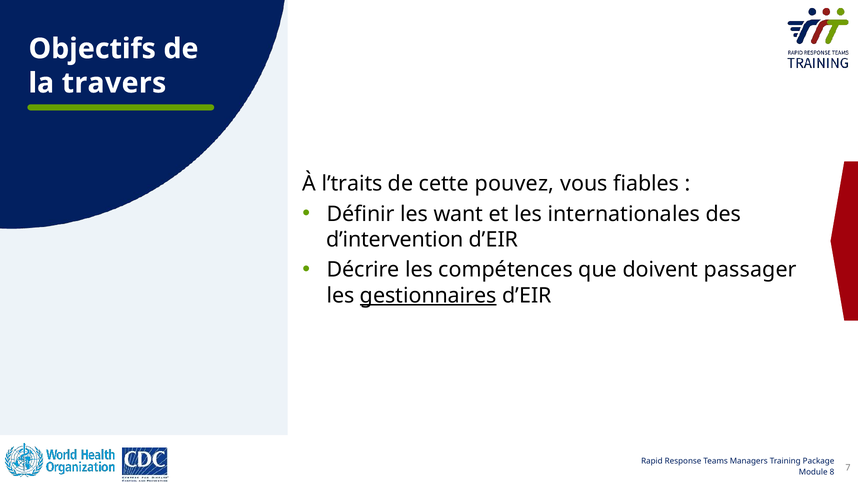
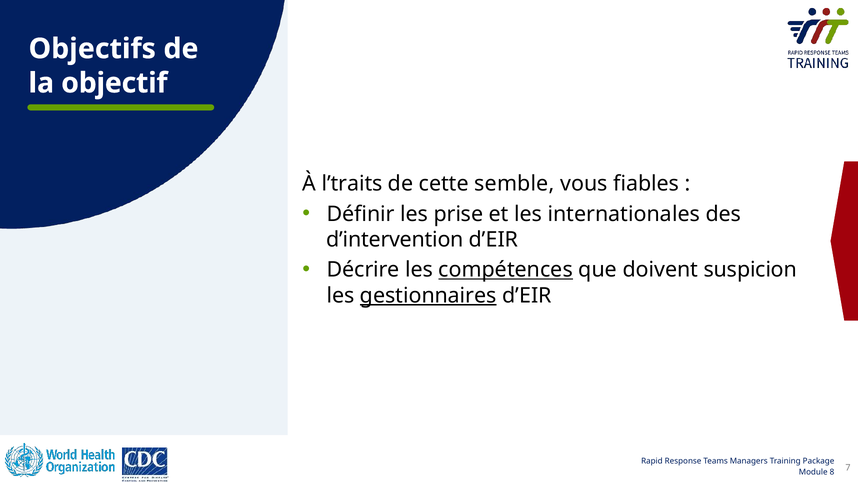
travers: travers -> objectif
pouvez: pouvez -> semble
want: want -> prise
compétences underline: none -> present
passager: passager -> suspicion
